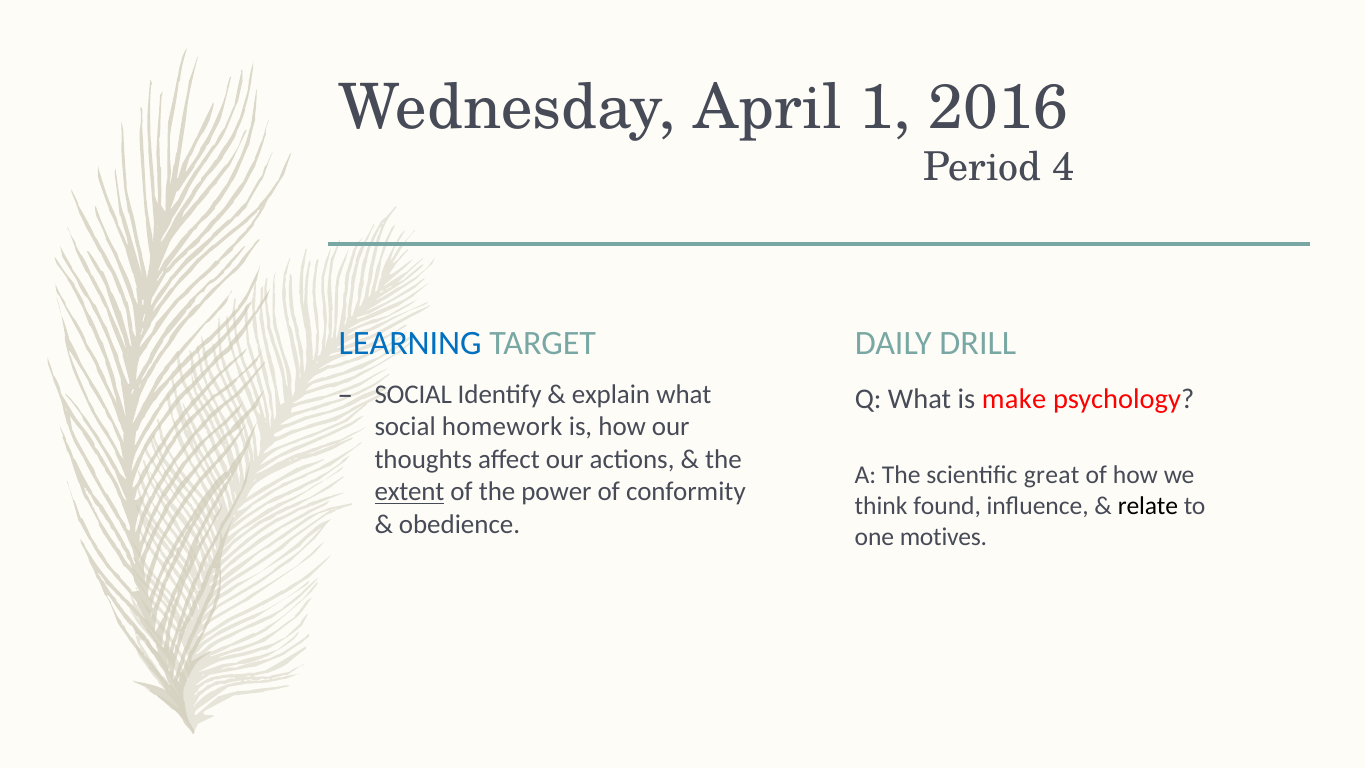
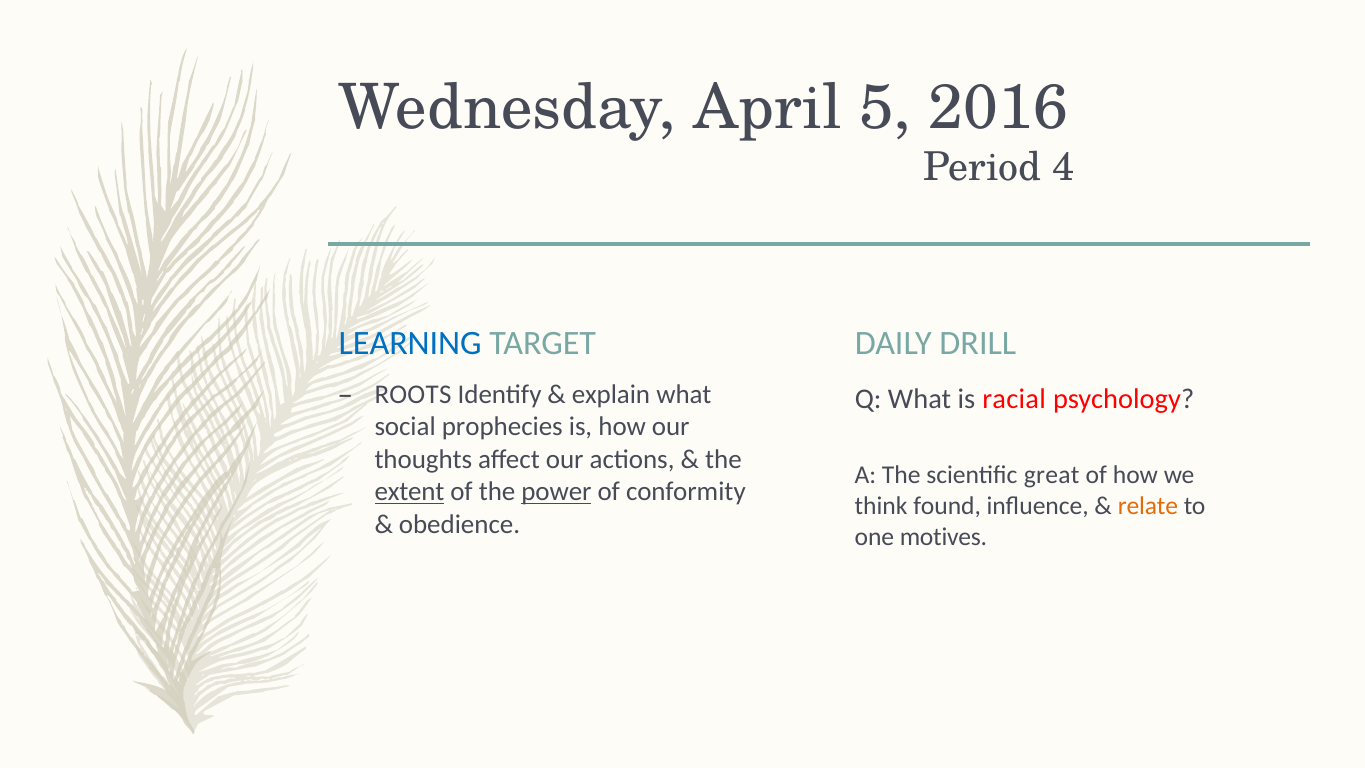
1: 1 -> 5
SOCIAL at (413, 394): SOCIAL -> ROOTS
make: make -> racial
homework: homework -> prophecies
power underline: none -> present
relate colour: black -> orange
